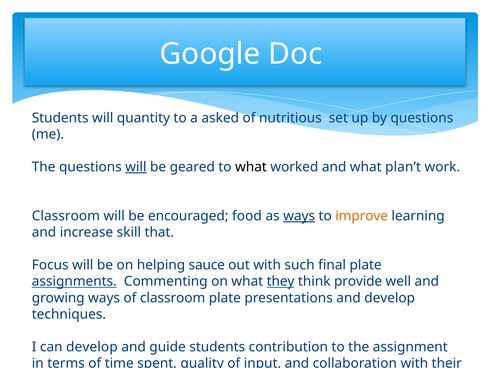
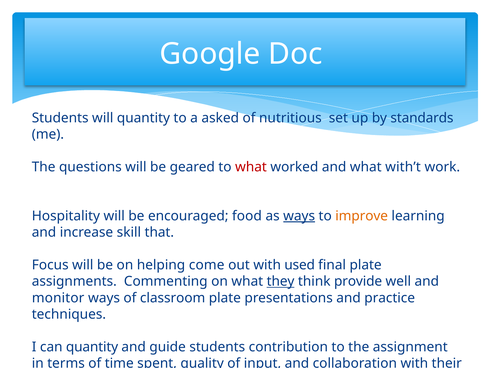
by questions: questions -> standards
will at (136, 167) underline: present -> none
what at (251, 167) colour: black -> red
plan’t: plan’t -> with’t
Classroom at (66, 216): Classroom -> Hospitality
sauce: sauce -> come
such: such -> used
assignments underline: present -> none
growing: growing -> monitor
and develop: develop -> practice
can develop: develop -> quantity
